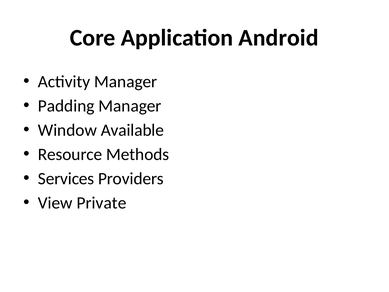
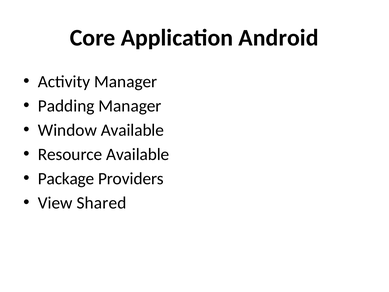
Resource Methods: Methods -> Available
Services: Services -> Package
Private: Private -> Shared
